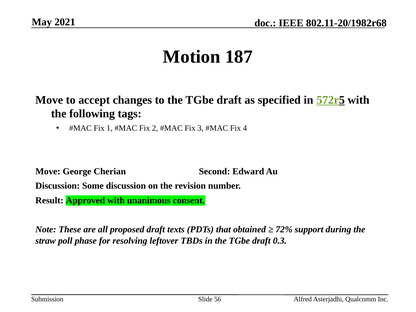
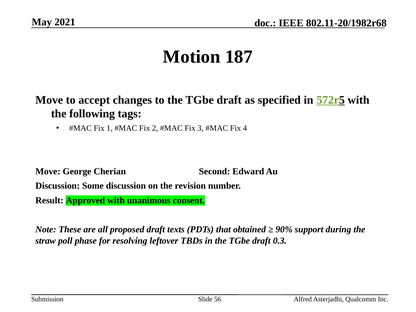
72%: 72% -> 90%
